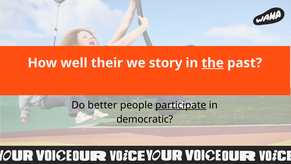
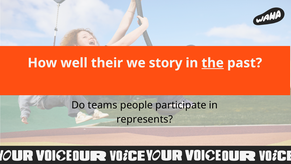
better: better -> teams
participate underline: present -> none
democratic: democratic -> represents
